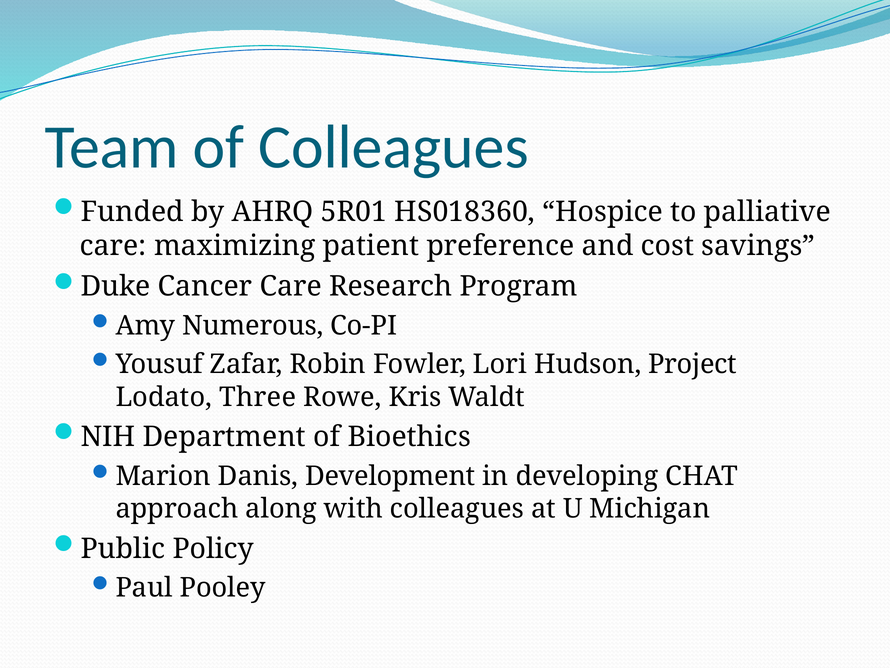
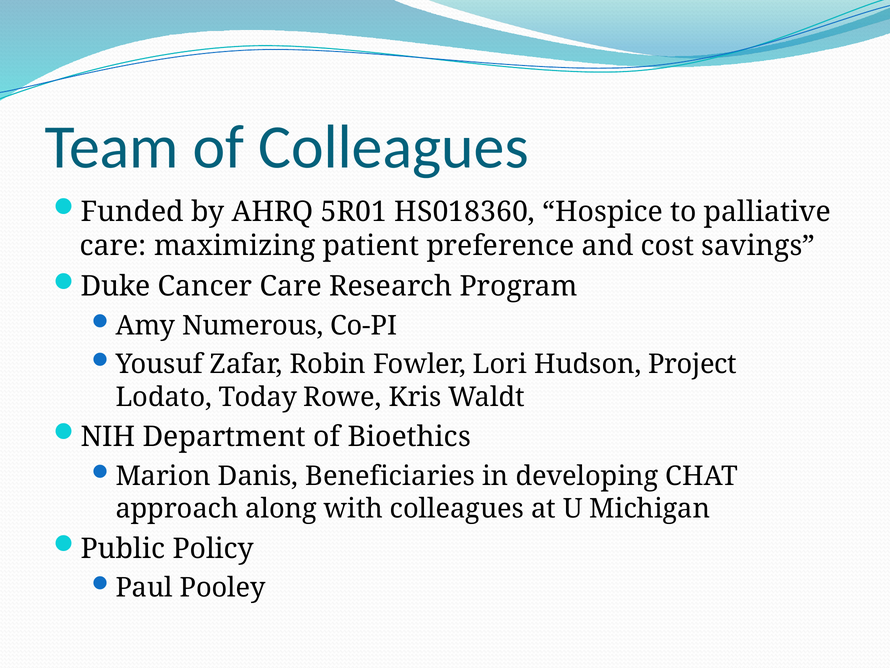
Three: Three -> Today
Development: Development -> Beneficiaries
